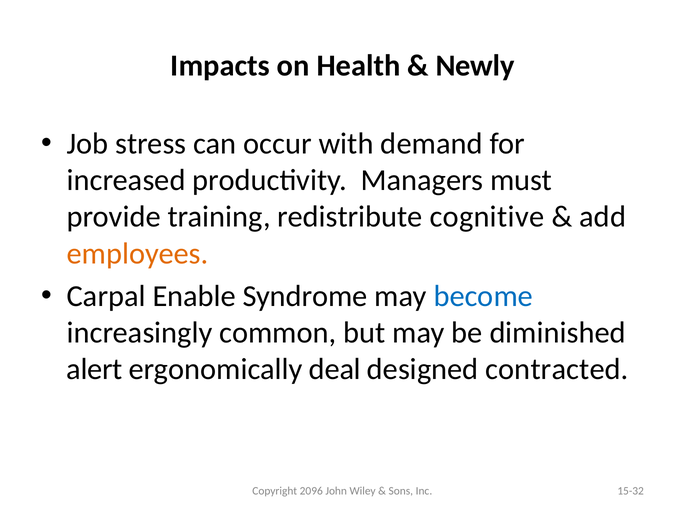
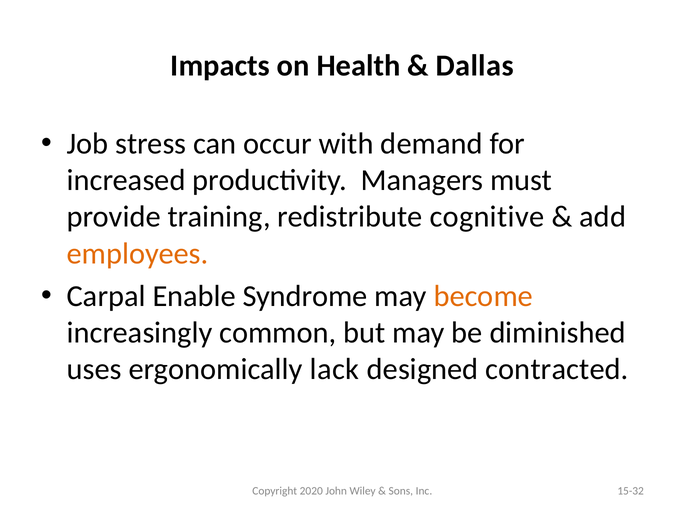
Newly: Newly -> Dallas
become colour: blue -> orange
alert: alert -> uses
deal: deal -> lack
2096: 2096 -> 2020
